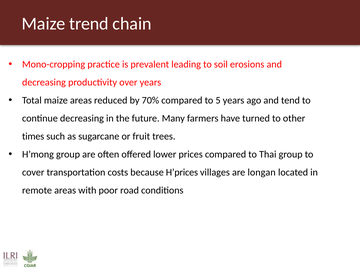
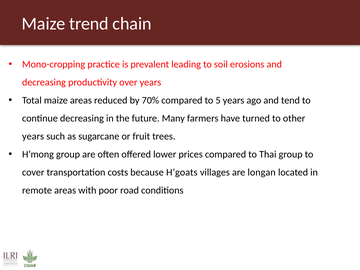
times at (33, 136): times -> years
H’prices: H’prices -> H’goats
